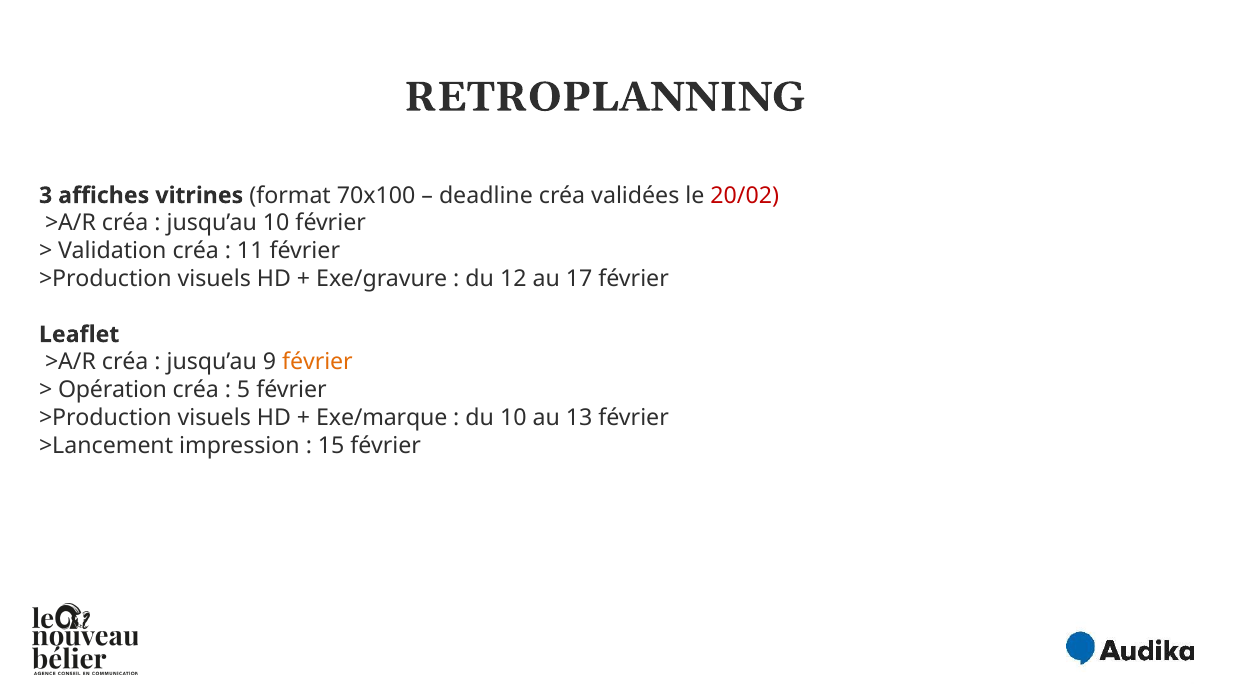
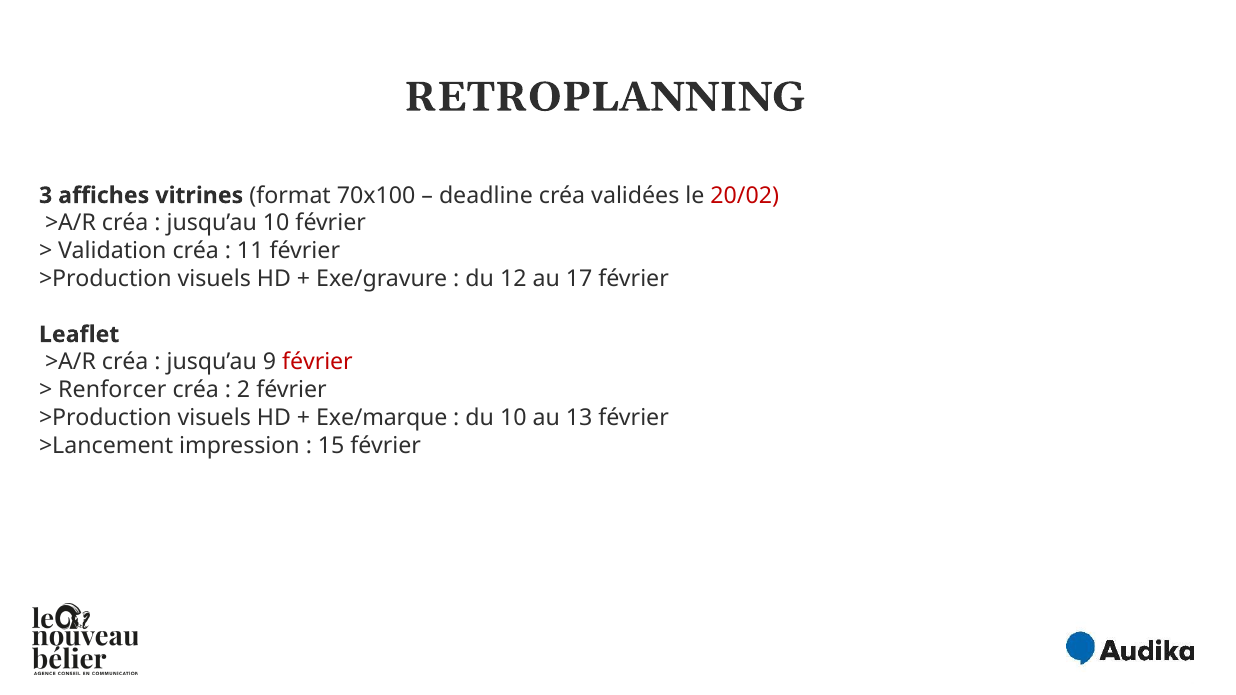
février at (318, 362) colour: orange -> red
Opération: Opération -> Renforcer
5: 5 -> 2
